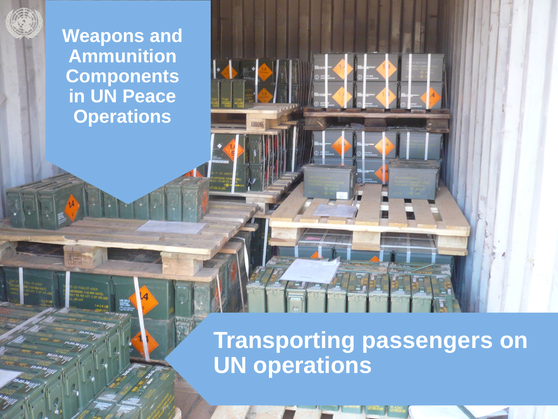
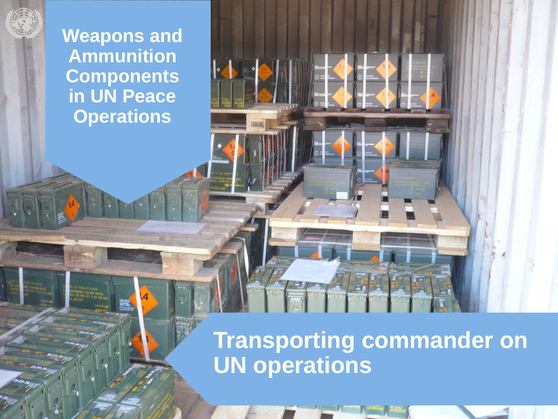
passengers: passengers -> commander
